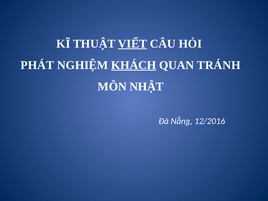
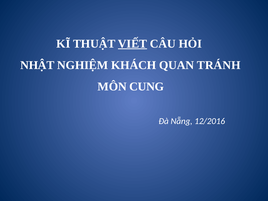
PHÁT: PHÁT -> NHẬT
KHÁCH underline: present -> none
NHẬT: NHẬT -> CUNG
